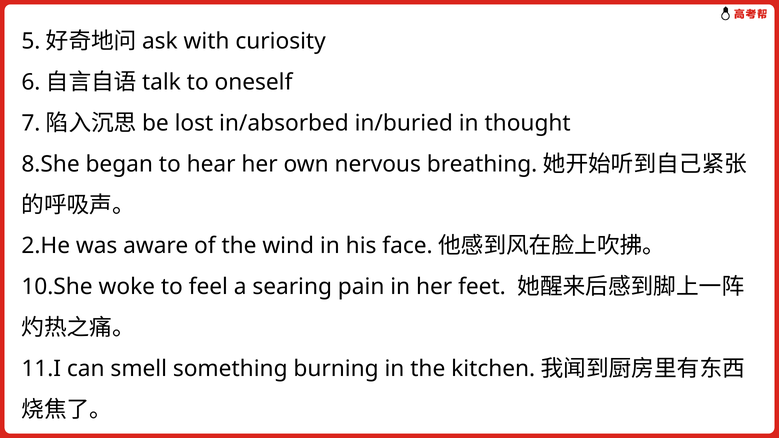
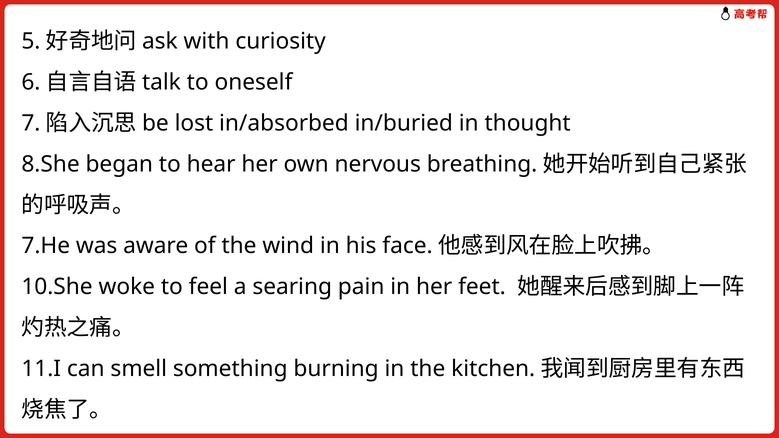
2.He: 2.He -> 7.He
